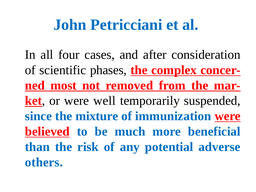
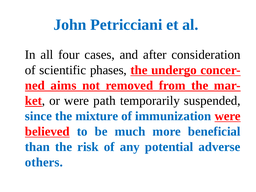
complex: complex -> undergo
most: most -> aims
well: well -> path
